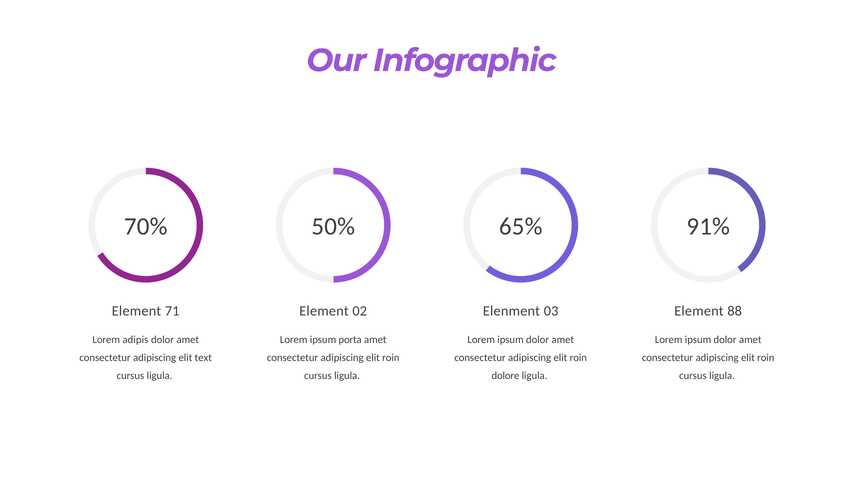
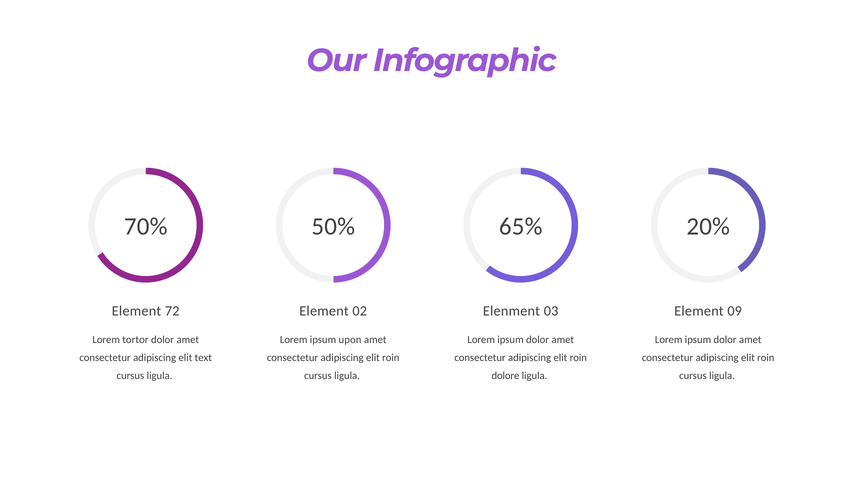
91%: 91% -> 20%
71: 71 -> 72
88: 88 -> 09
adipis: adipis -> tortor
porta: porta -> upon
